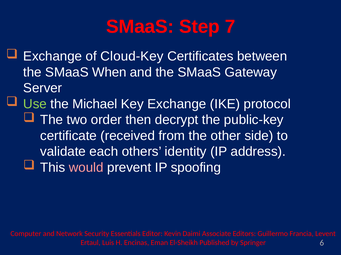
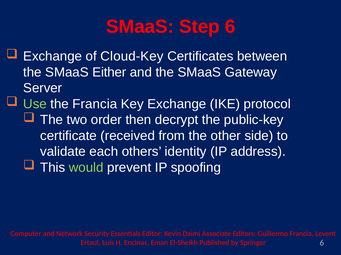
Step 7: 7 -> 6
When: When -> Either
the Michael: Michael -> Francia
would colour: pink -> light green
